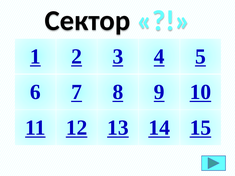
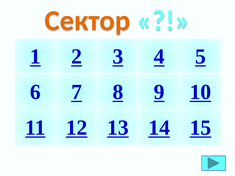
Сектор colour: black -> orange
